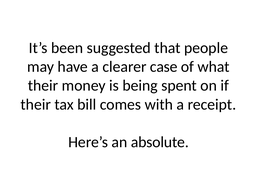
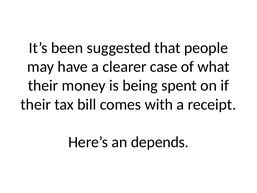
absolute: absolute -> depends
